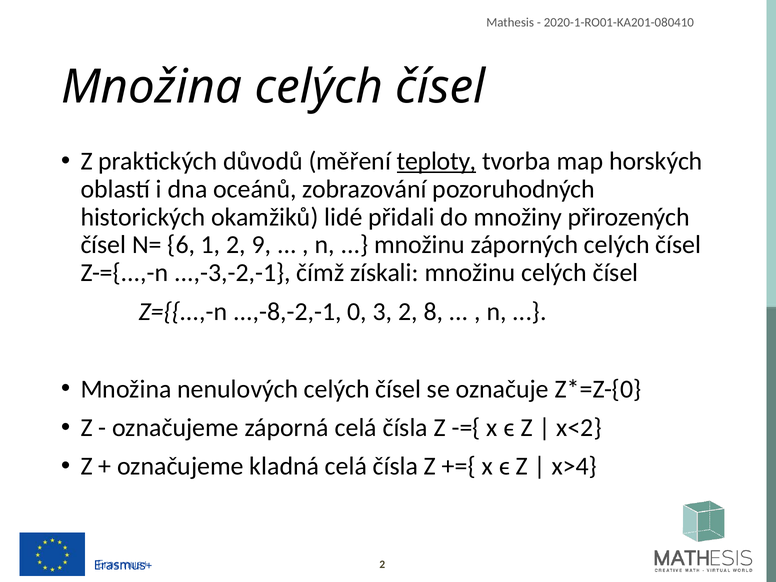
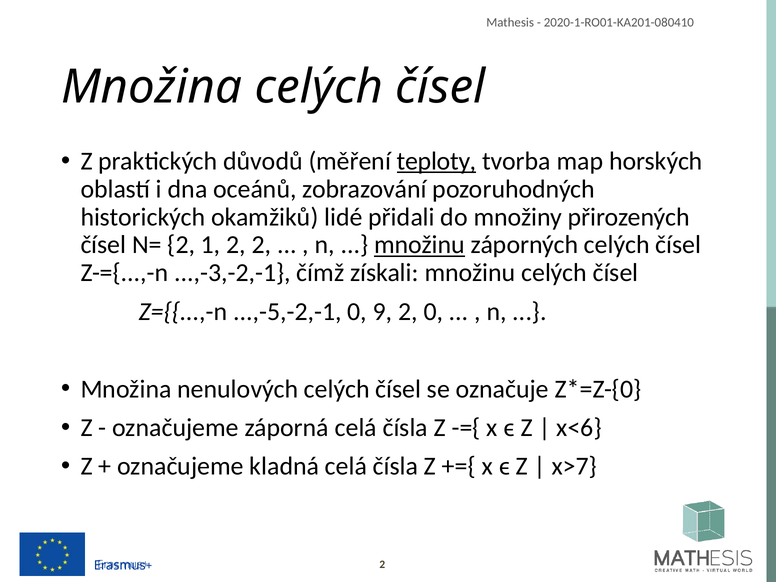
N= 6: 6 -> 2
2 9: 9 -> 2
množinu at (420, 245) underline: none -> present
...,-8,-2,-1: ...,-8,-2,-1 -> ...,-5,-2,-1
3: 3 -> 9
2 8: 8 -> 0
x<2: x<2 -> x<6
x>4: x>4 -> x>7
